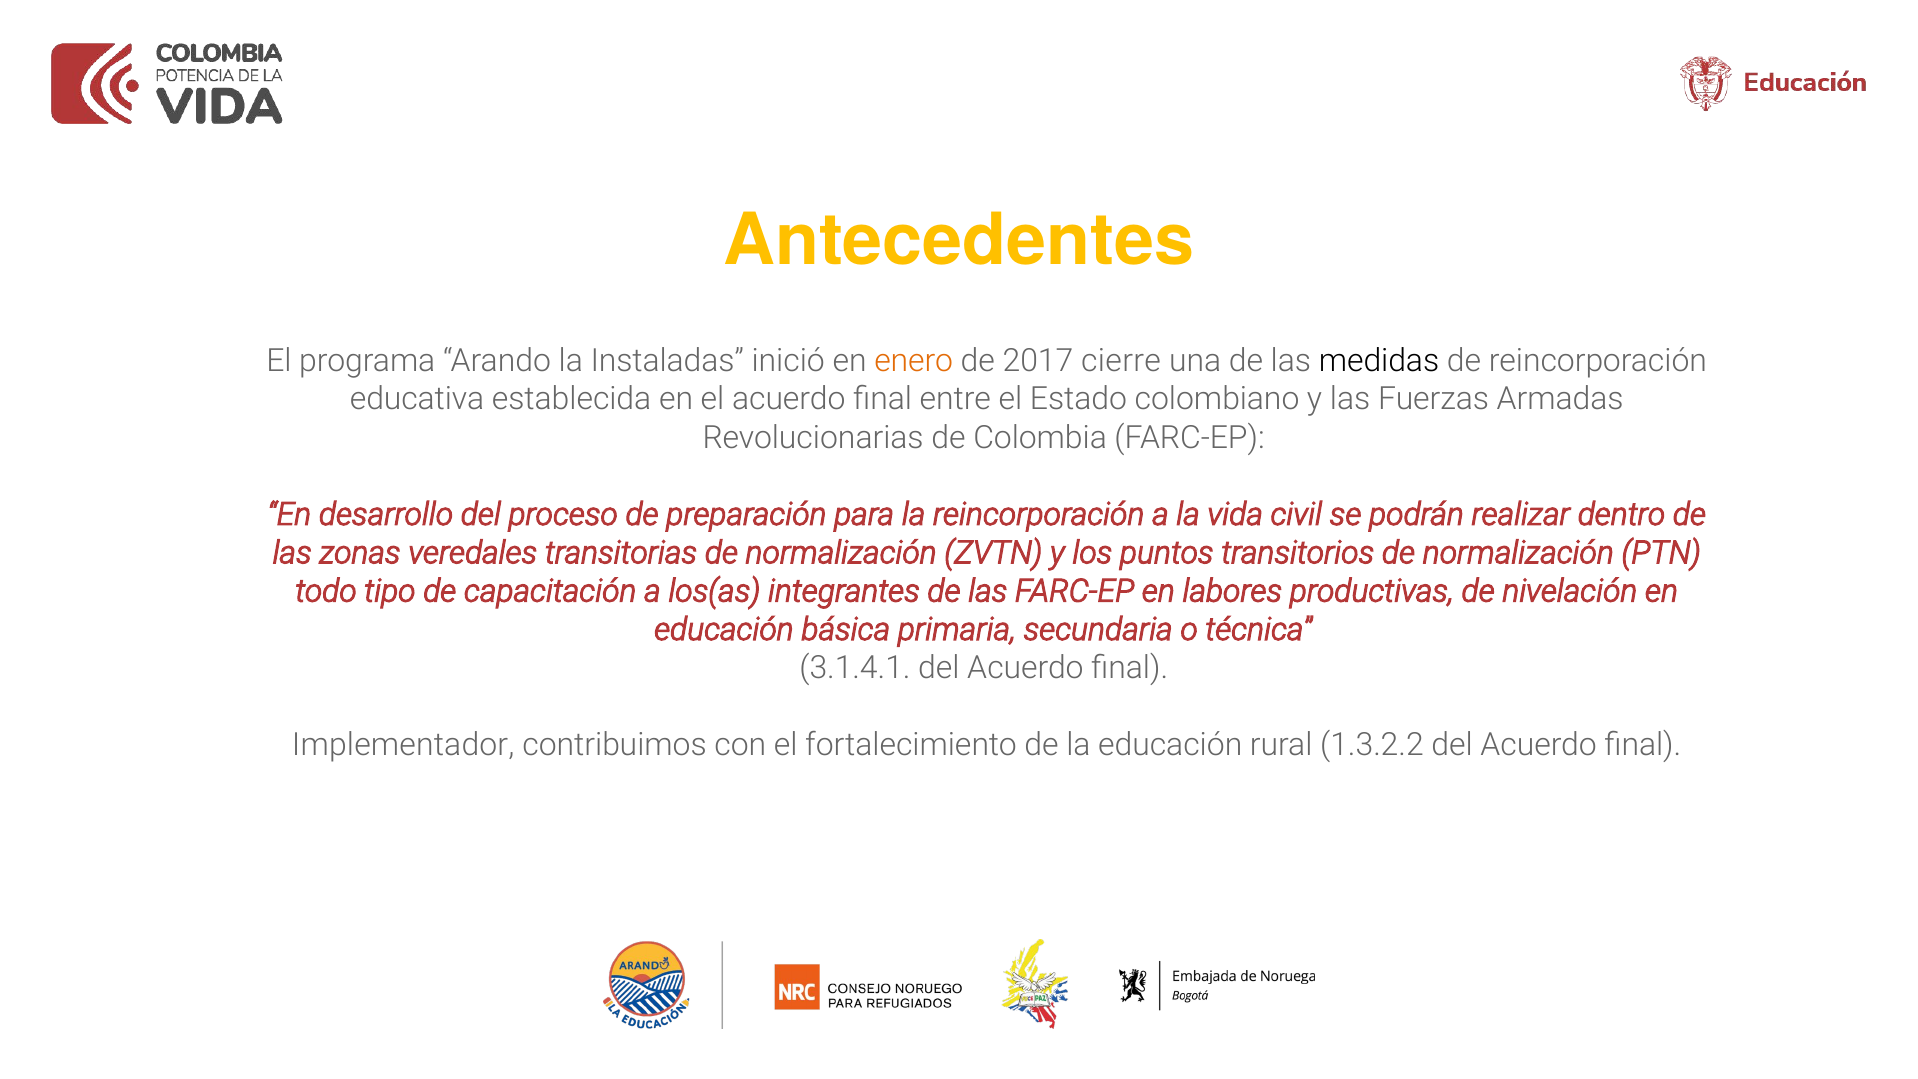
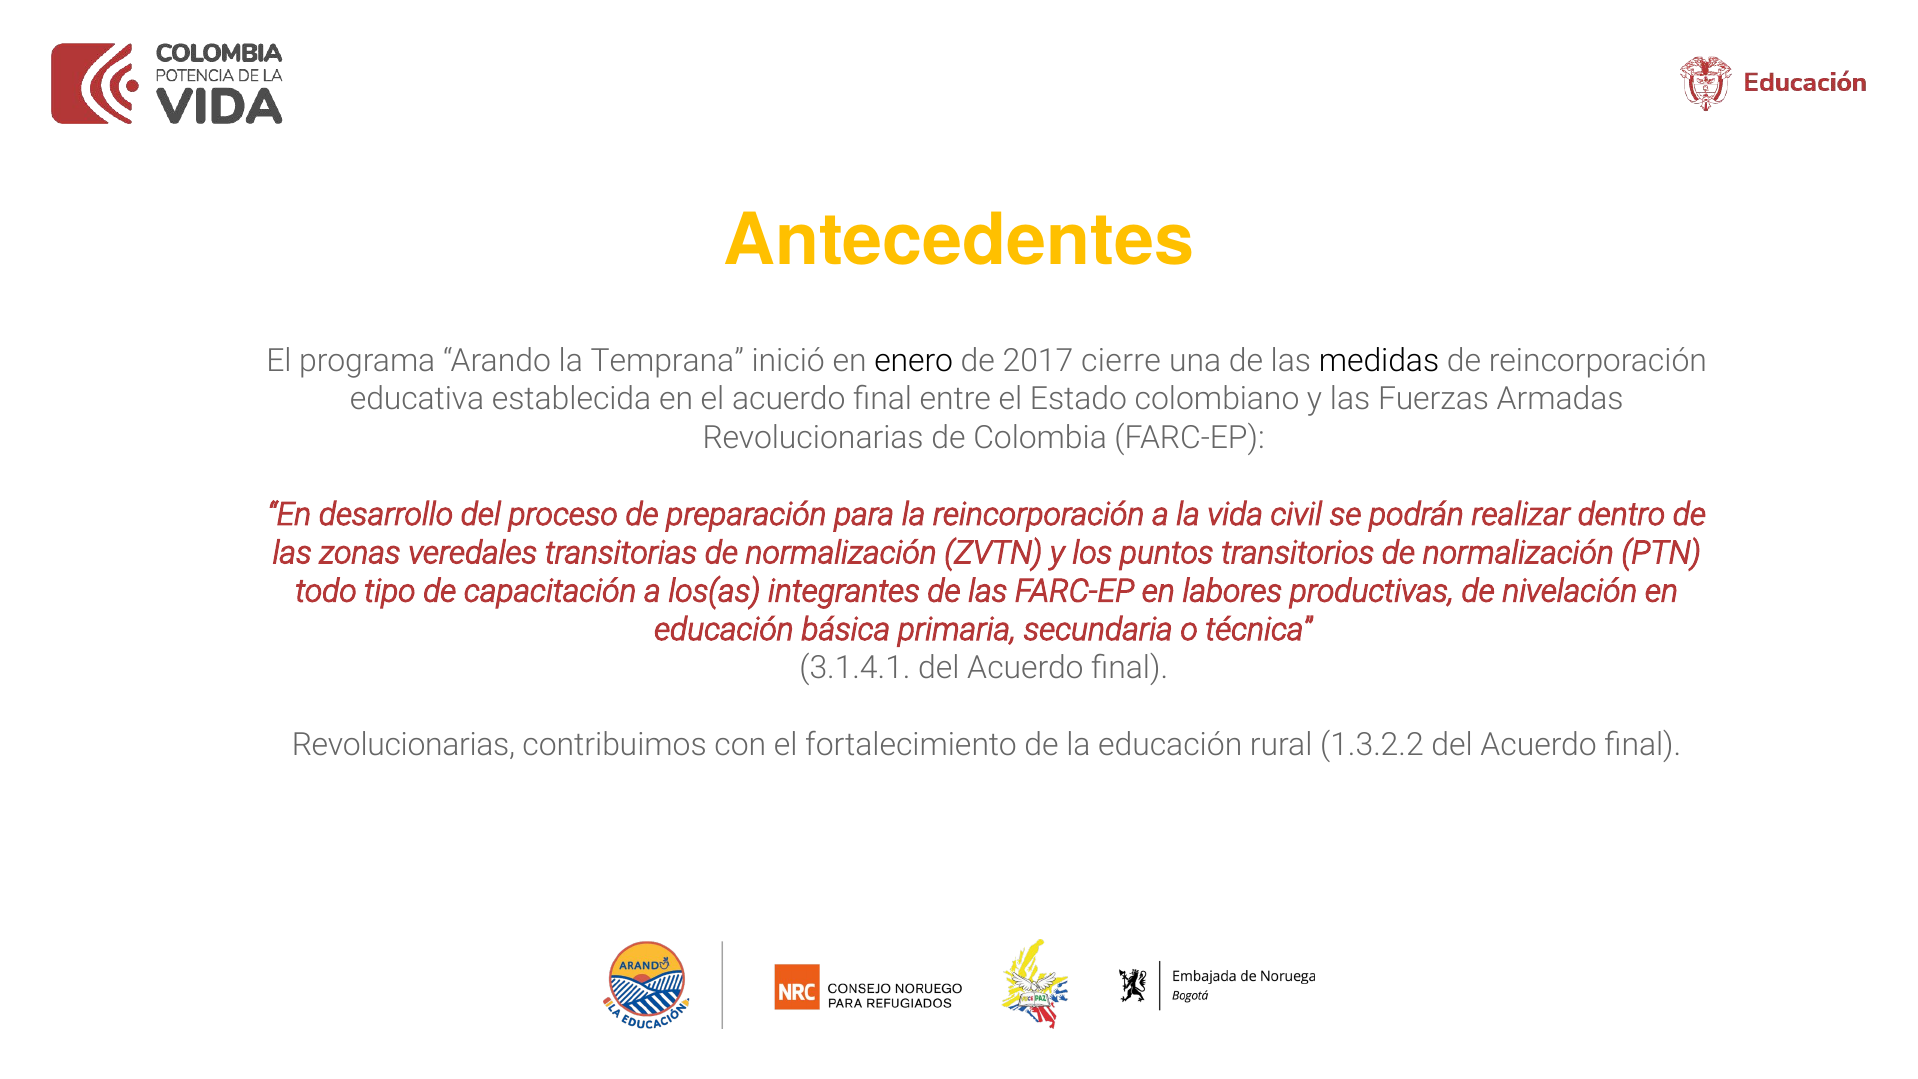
Instaladas: Instaladas -> Temprana
enero colour: orange -> black
Implementador at (403, 744): Implementador -> Revolucionarias
